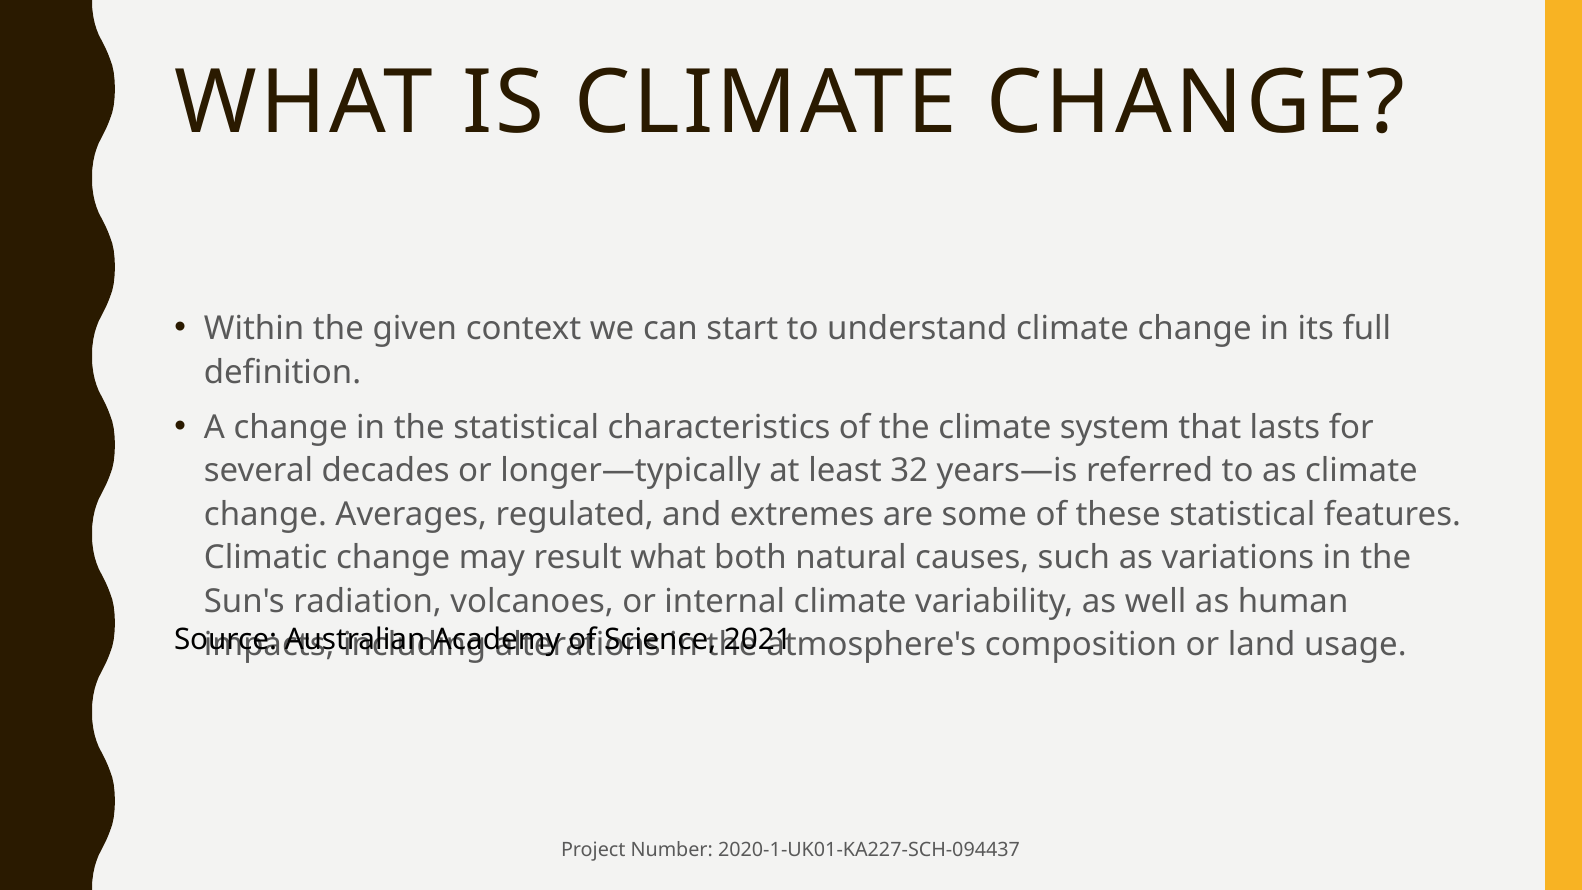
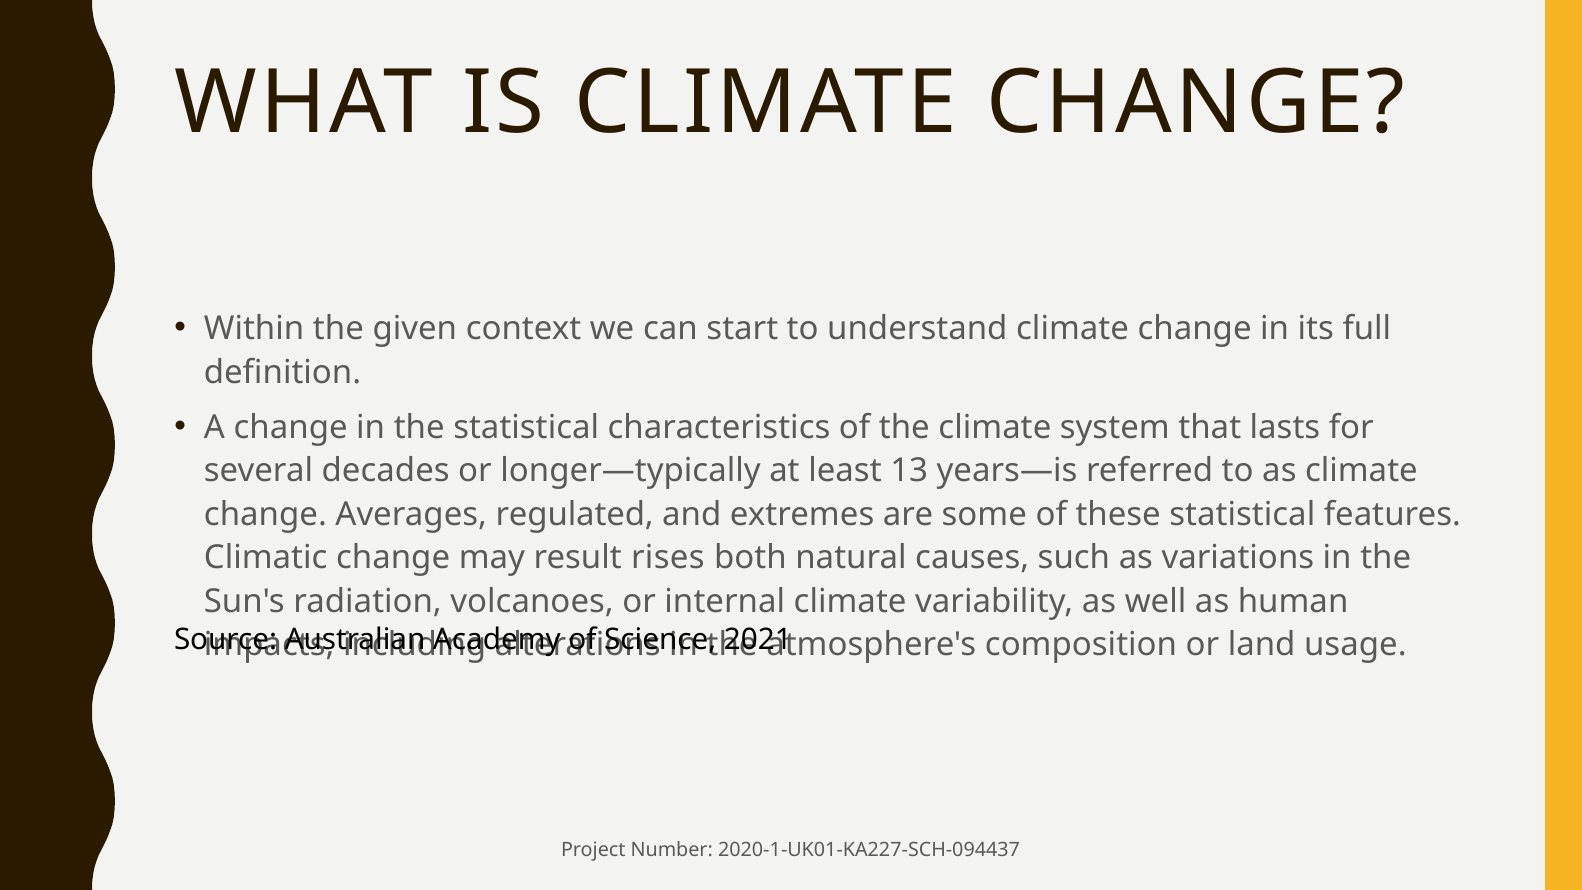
32: 32 -> 13
result what: what -> rises
